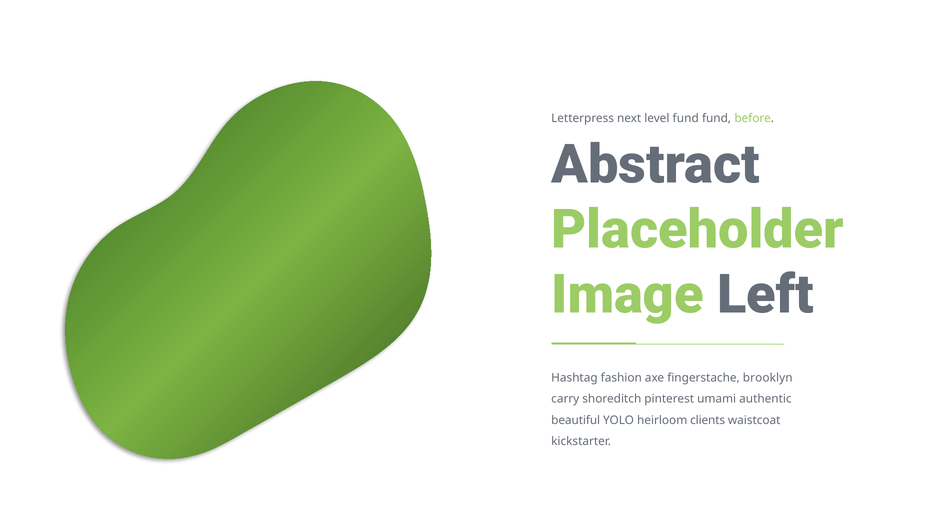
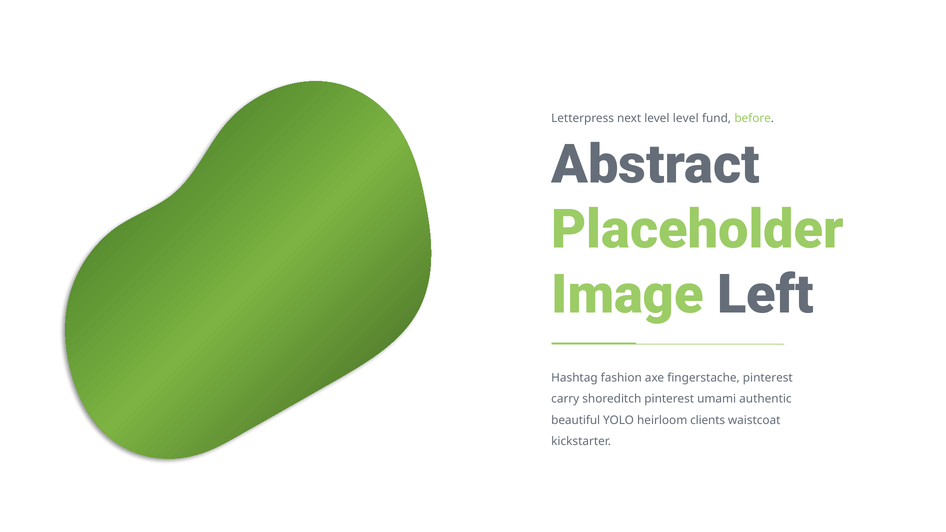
level fund: fund -> level
fingerstache brooklyn: brooklyn -> pinterest
